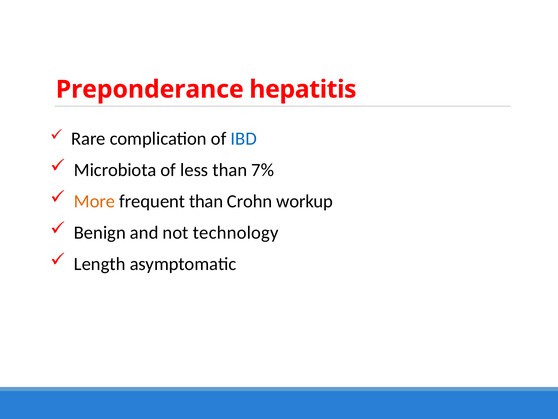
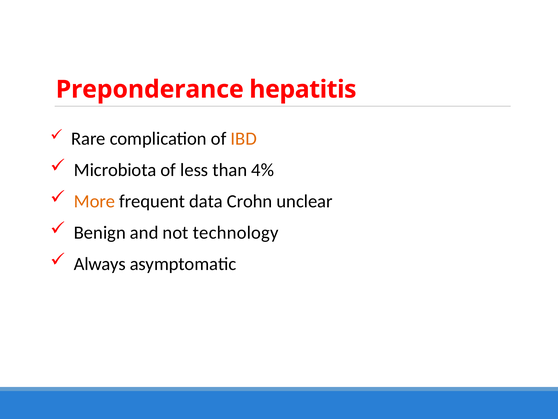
IBD colour: blue -> orange
7%: 7% -> 4%
frequent than: than -> data
workup: workup -> unclear
Length: Length -> Always
